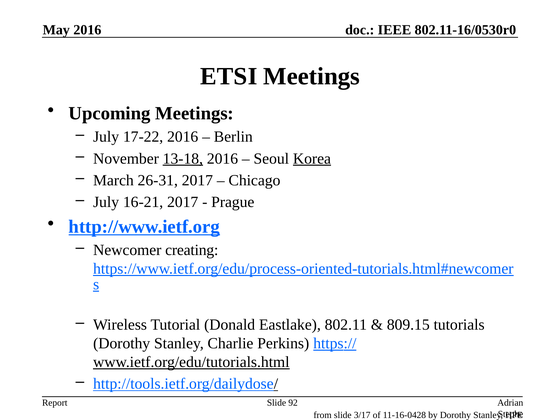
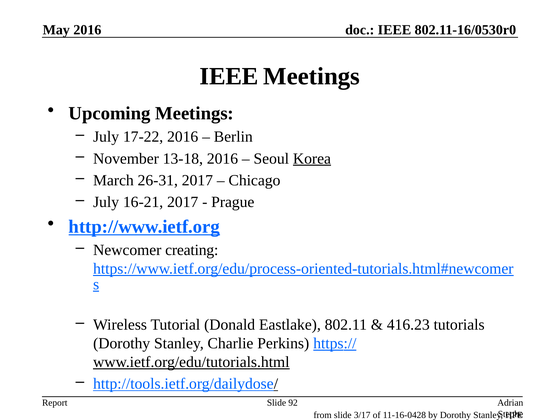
ETSI at (229, 76): ETSI -> IEEE
13-18 underline: present -> none
809.15: 809.15 -> 416.23
